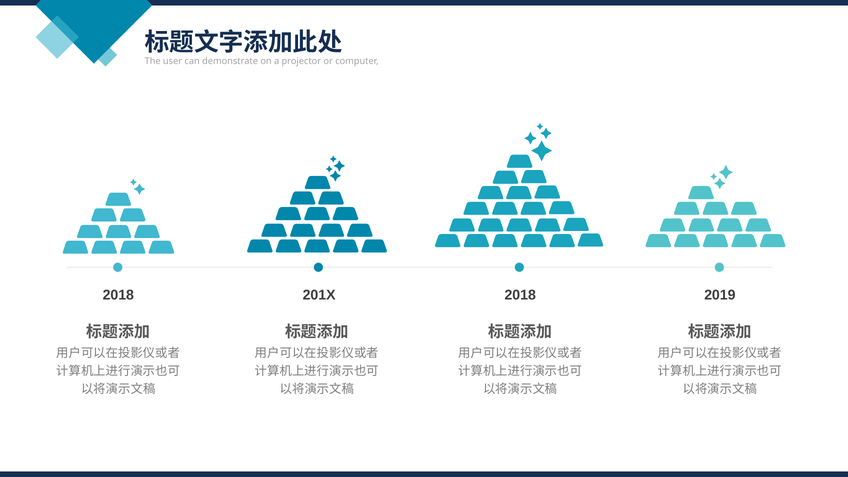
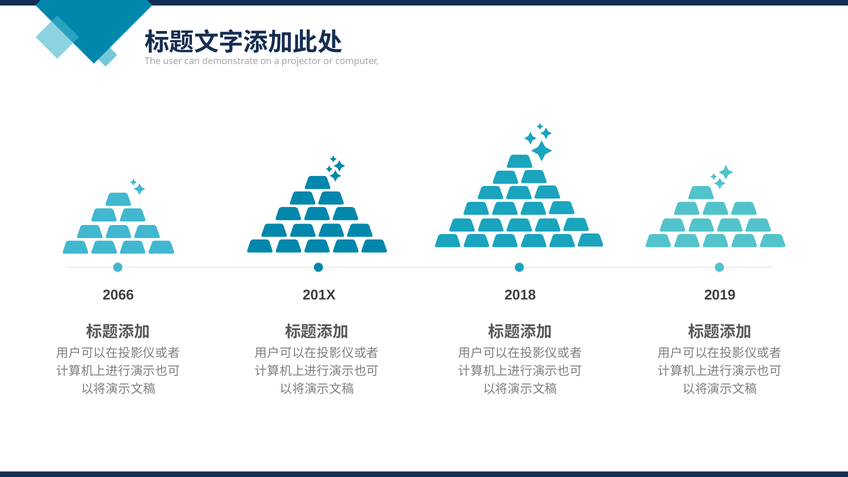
2018 at (118, 295): 2018 -> 2066
